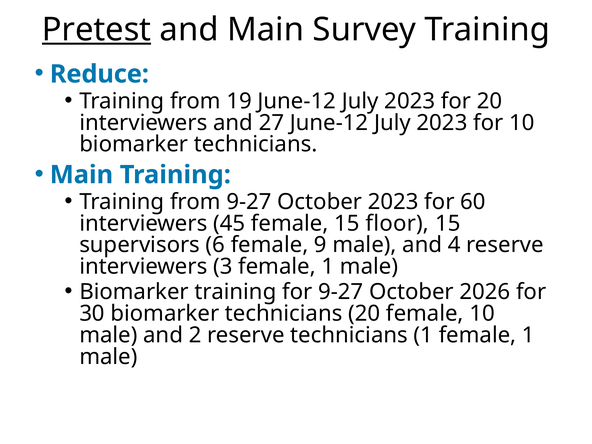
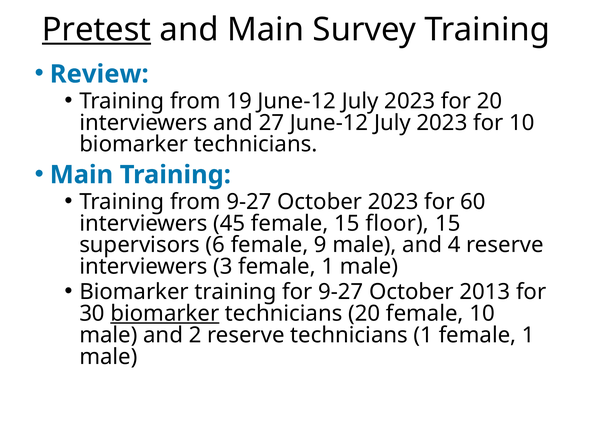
Reduce: Reduce -> Review
2026: 2026 -> 2013
biomarker at (165, 313) underline: none -> present
